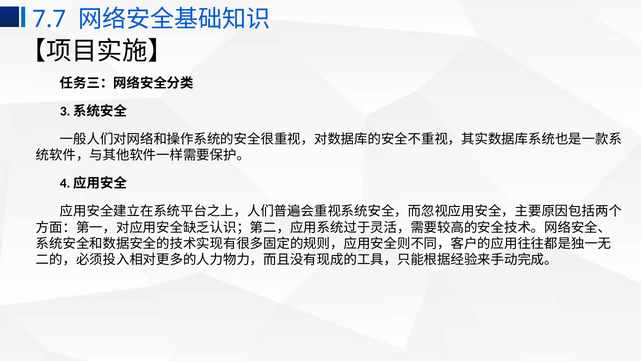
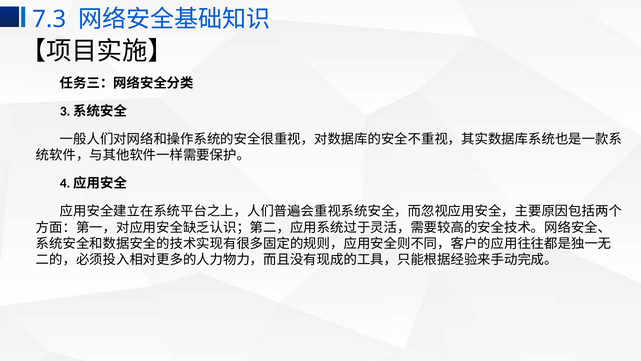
7.7: 7.7 -> 7.3
